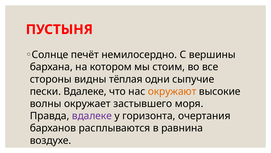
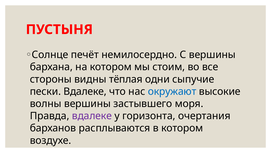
окружают colour: orange -> blue
волны окружает: окружает -> вершины
в равнина: равнина -> котором
